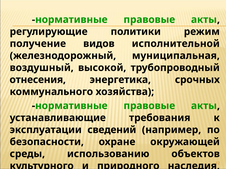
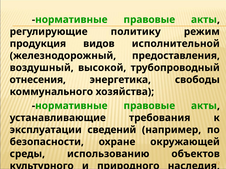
политики: политики -> политику
получение: получение -> продукция
муниципальная: муниципальная -> предоставления
срочных: срочных -> свободы
